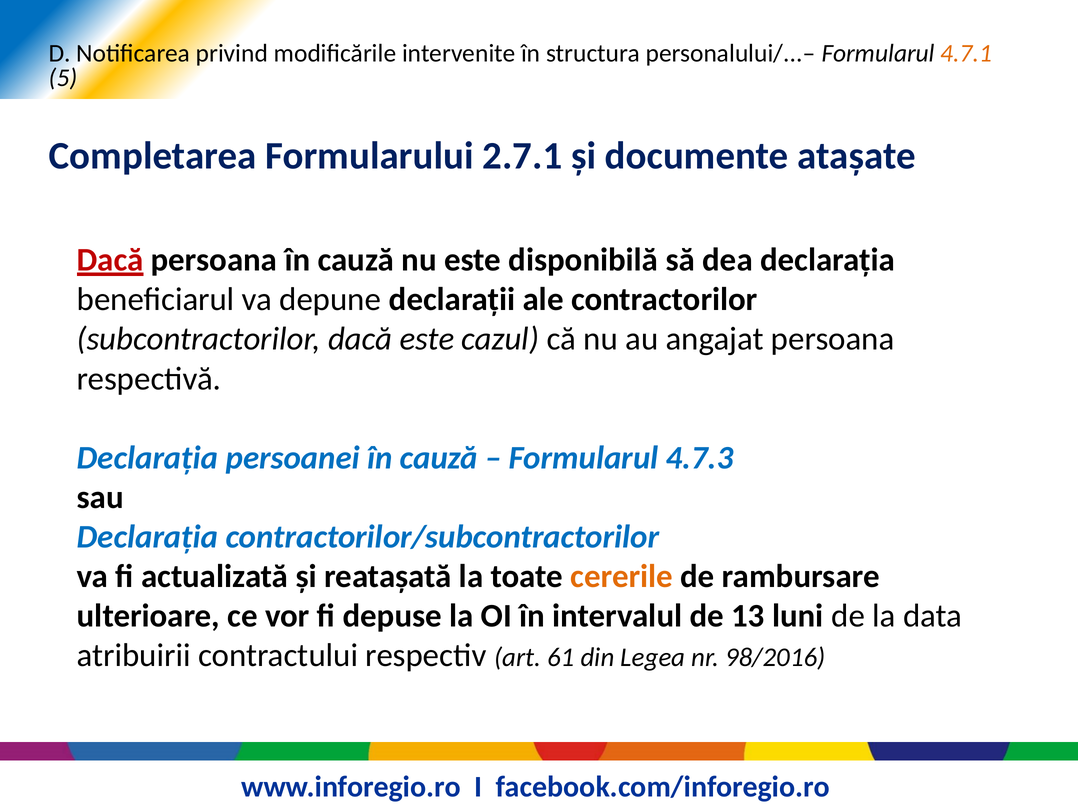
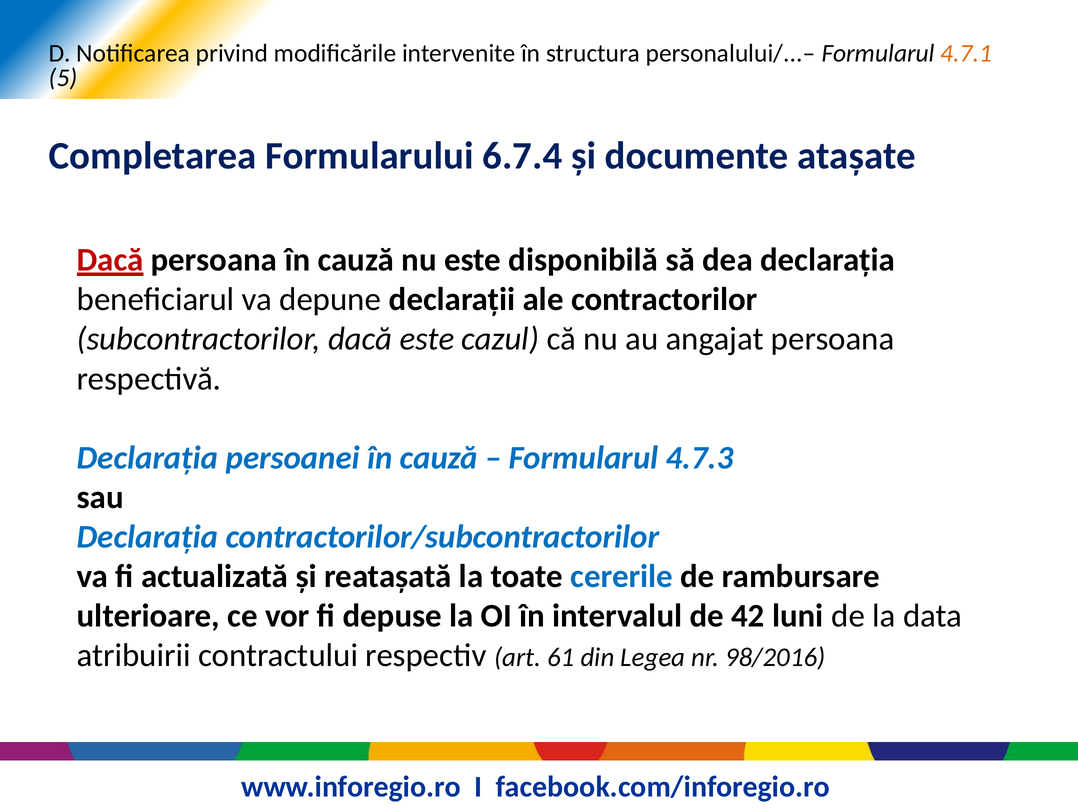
2.7.1: 2.7.1 -> 6.7.4
cererile colour: orange -> blue
13: 13 -> 42
